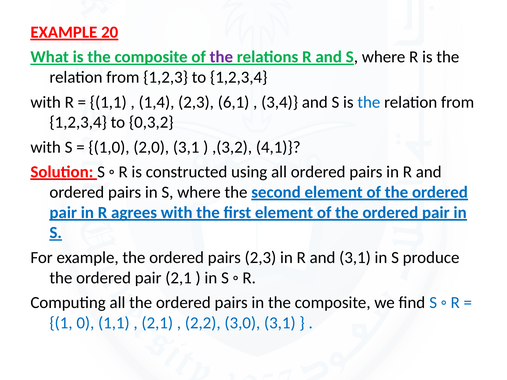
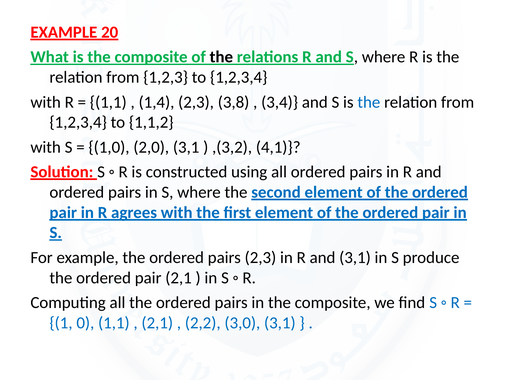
the at (221, 57) colour: purple -> black
6,1: 6,1 -> 3,8
0,3,2: 0,3,2 -> 1,1,2
